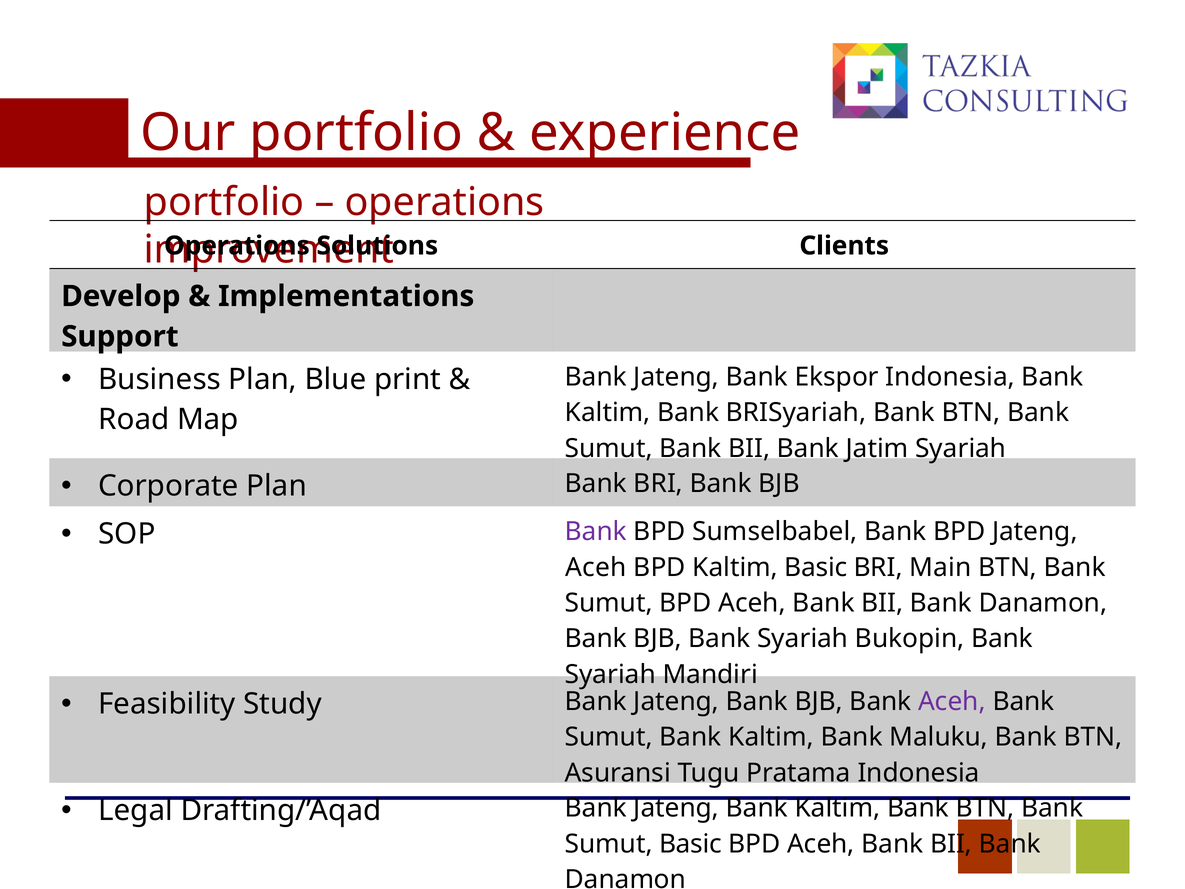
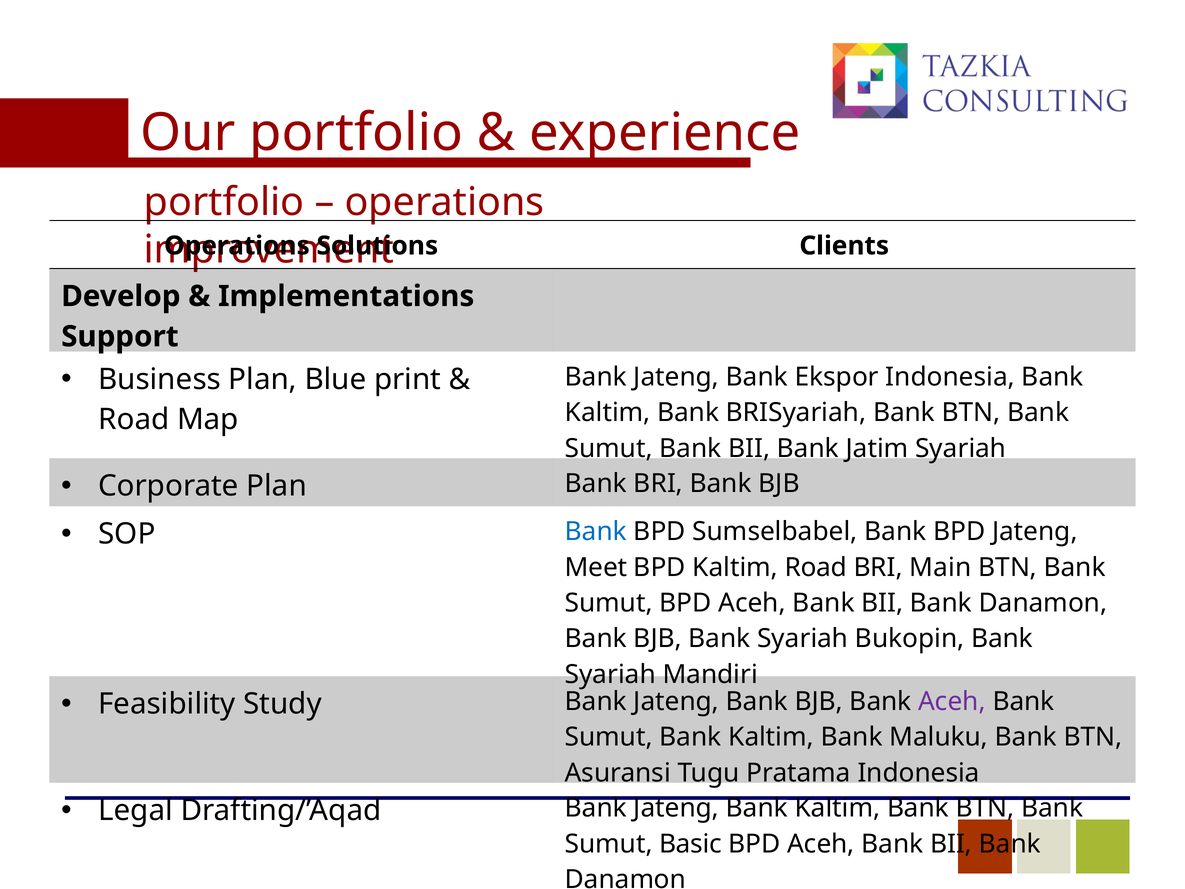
Bank at (596, 531) colour: purple -> blue
Aceh at (596, 567): Aceh -> Meet
Kaltim Basic: Basic -> Road
